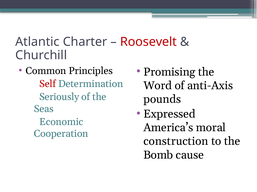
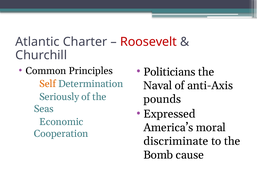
Promising: Promising -> Politicians
Self colour: red -> orange
Word: Word -> Naval
construction: construction -> discriminate
